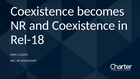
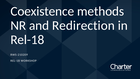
becomes: becomes -> methods
and Coexistence: Coexistence -> Redirection
